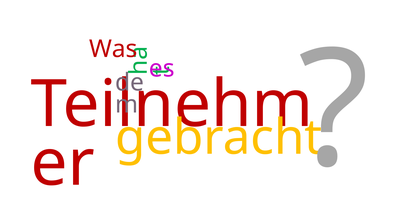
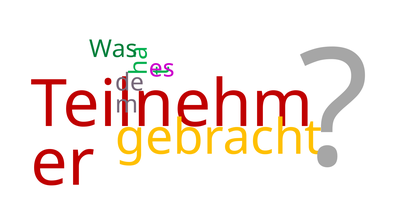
Was colour: red -> green
